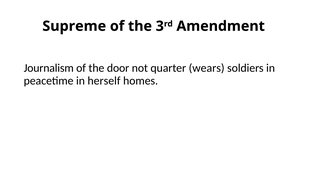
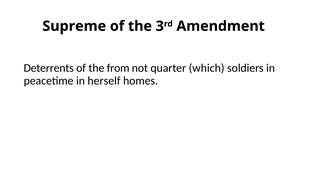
Journalism: Journalism -> Deterrents
door: door -> from
wears: wears -> which
